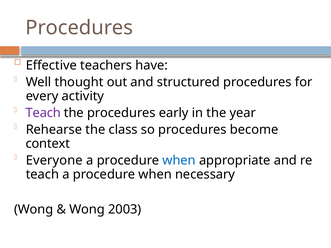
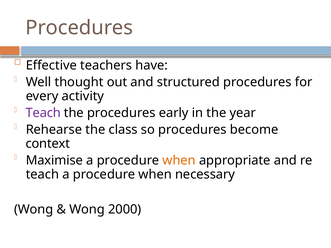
Everyone: Everyone -> Maximise
when at (179, 161) colour: blue -> orange
2003: 2003 -> 2000
